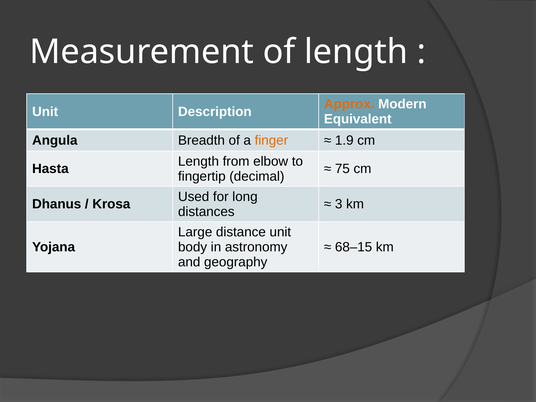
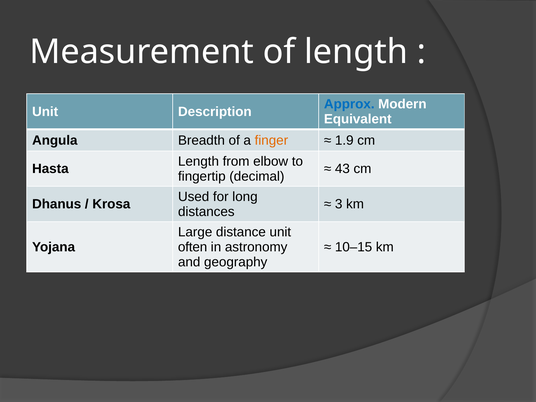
Approx colour: orange -> blue
75: 75 -> 43
body: body -> often
68–15: 68–15 -> 10–15
